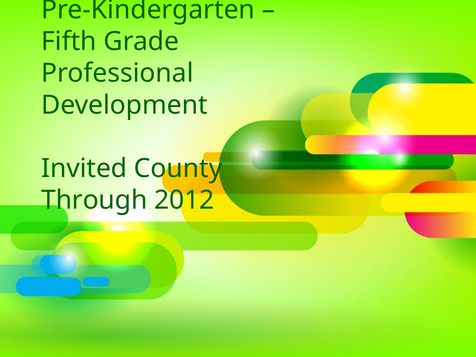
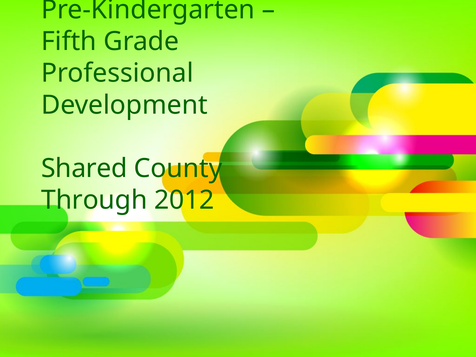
Invited: Invited -> Shared
